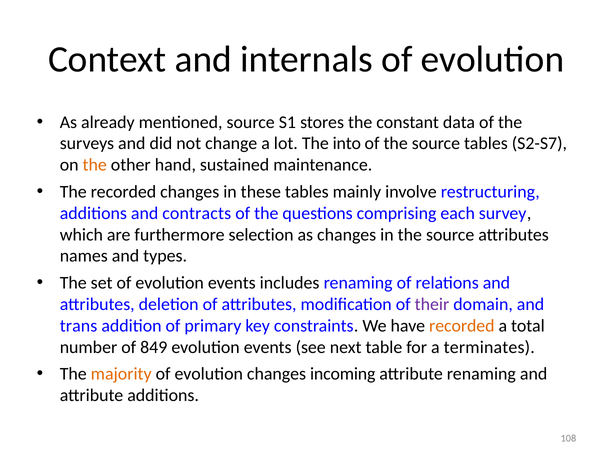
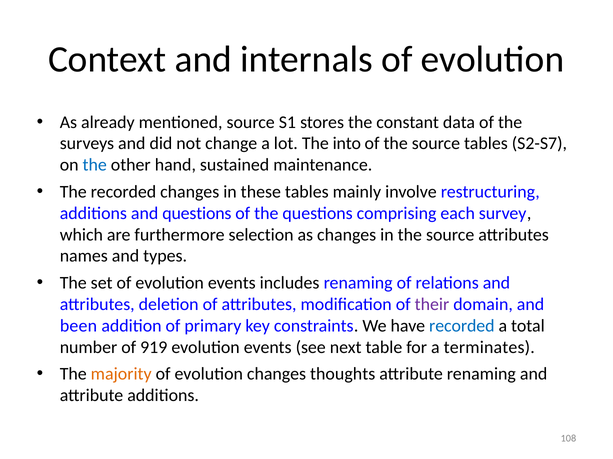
the at (95, 165) colour: orange -> blue
and contracts: contracts -> questions
trans: trans -> been
recorded at (462, 326) colour: orange -> blue
849: 849 -> 919
incoming: incoming -> thoughts
